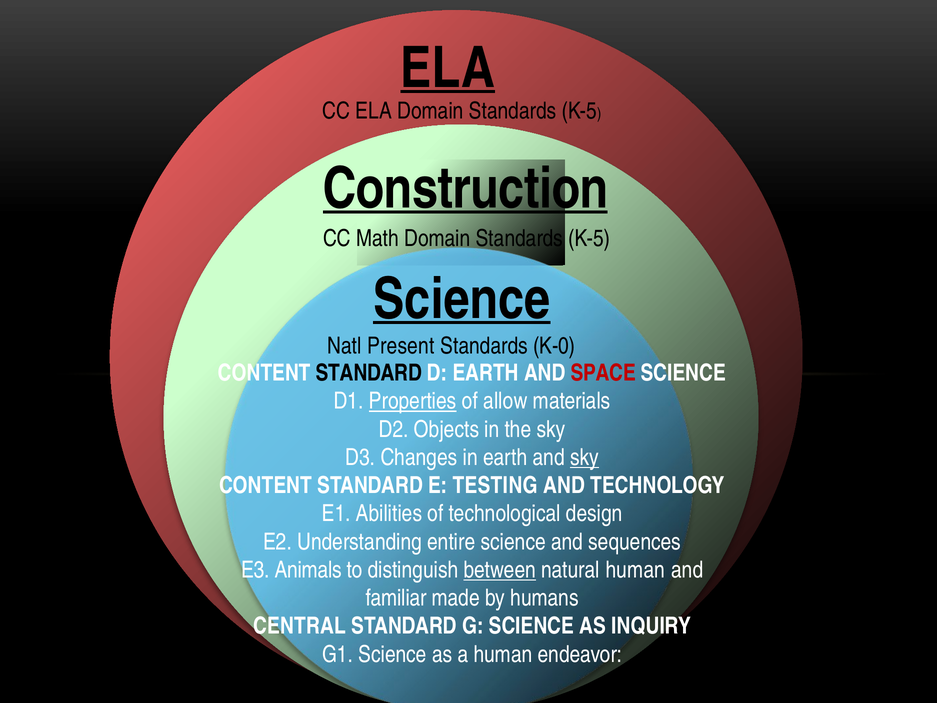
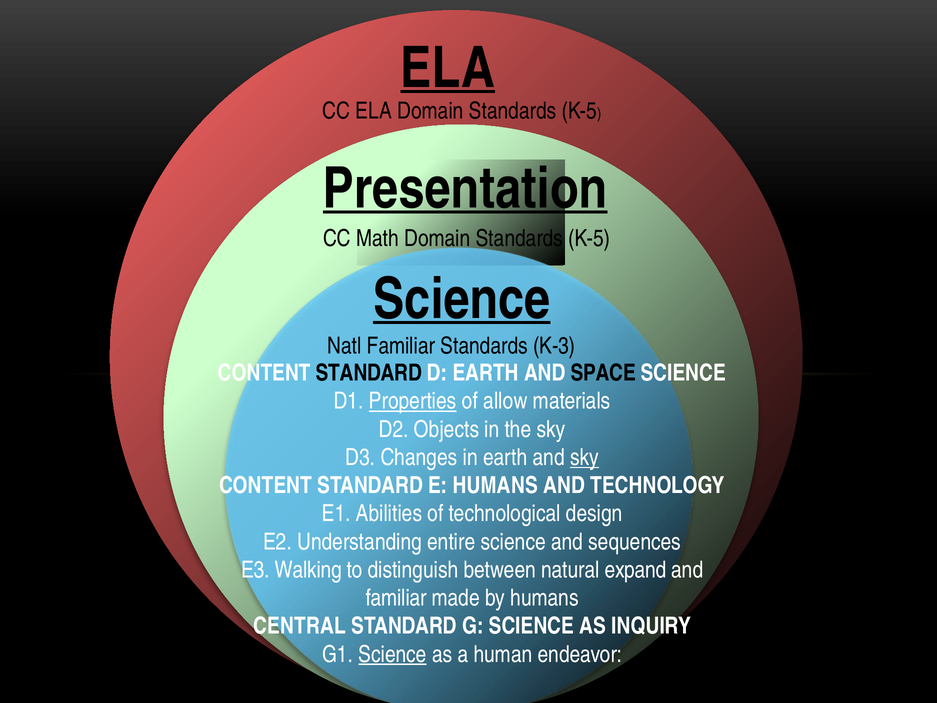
Construction: Construction -> Presentation
Natl Present: Present -> Familiar
K-0: K-0 -> K-3
SPACE colour: red -> black
E TESTING: TESTING -> HUMANS
Animals: Animals -> Walking
between underline: present -> none
natural human: human -> expand
Science at (393, 654) underline: none -> present
